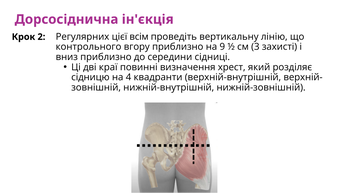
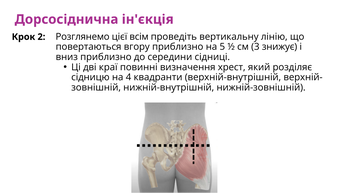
Регулярних: Регулярних -> Розглянемо
контрольного: контрольного -> повертаються
9: 9 -> 5
захисті: захисті -> знижує
